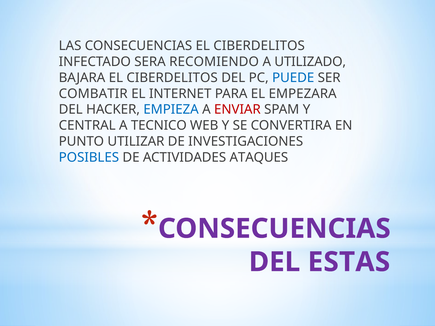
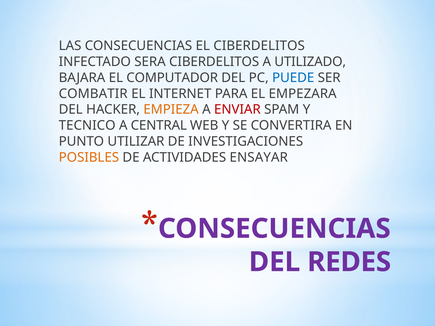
SERA RECOMIENDO: RECOMIENDO -> CIBERDELITOS
BAJARA EL CIBERDELITOS: CIBERDELITOS -> COMPUTADOR
EMPIEZA colour: blue -> orange
CENTRAL: CENTRAL -> TECNICO
TECNICO: TECNICO -> CENTRAL
POSIBLES colour: blue -> orange
ATAQUES: ATAQUES -> ENSAYAR
ESTAS: ESTAS -> REDES
